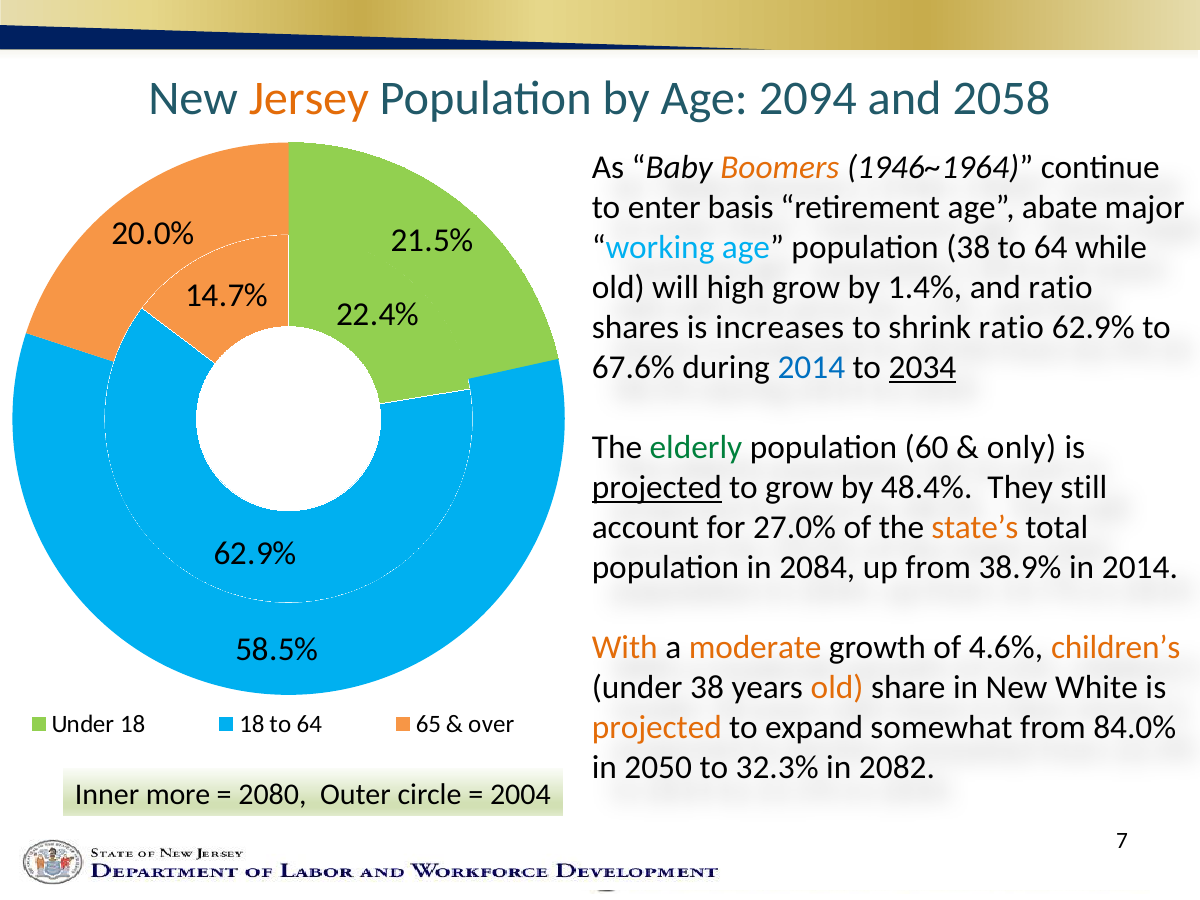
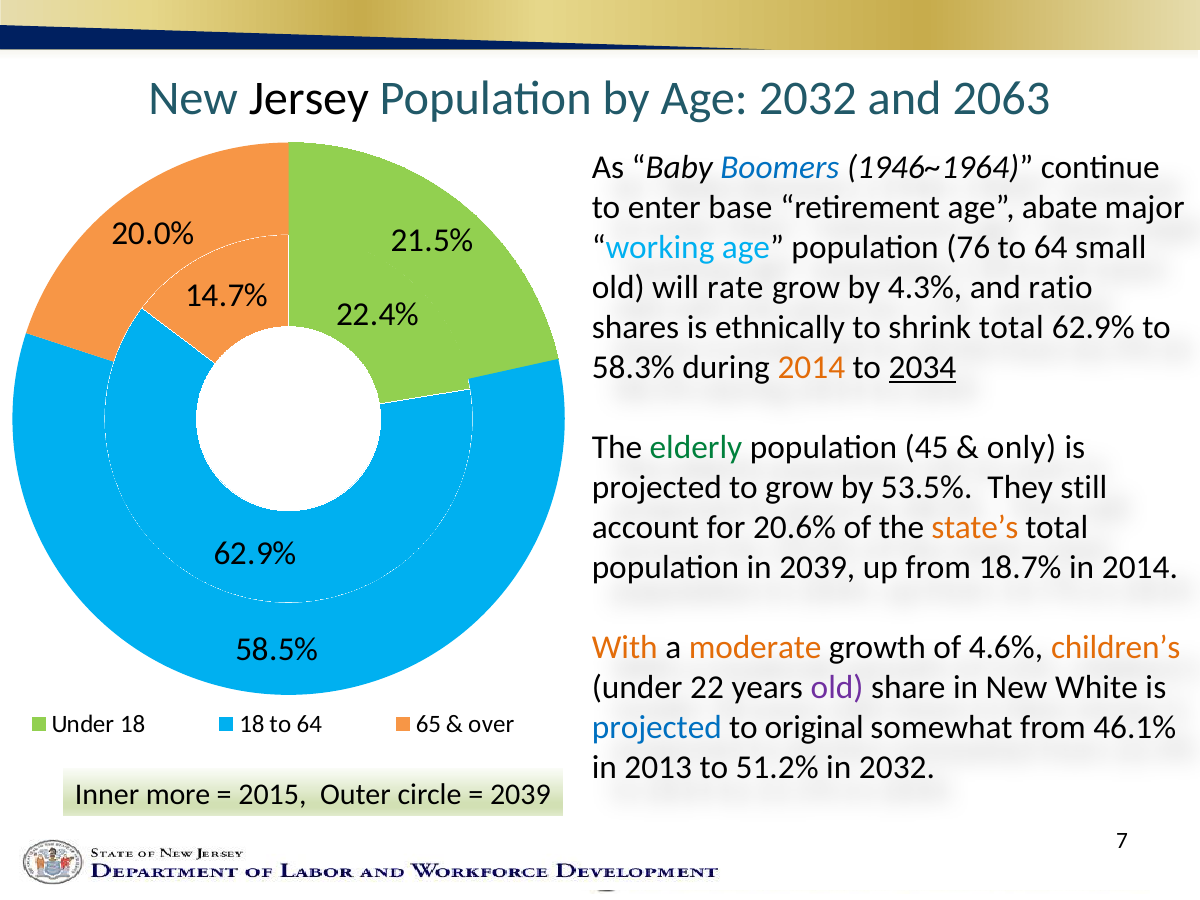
Jersey colour: orange -> black
Age 2094: 2094 -> 2032
2058: 2058 -> 2063
Boomers colour: orange -> blue
basis: basis -> base
population 38: 38 -> 76
while: while -> small
high: high -> rate
1.4%: 1.4% -> 4.3%
increases: increases -> ethnically
shrink ratio: ratio -> total
67.6%: 67.6% -> 58.3%
2014 at (811, 367) colour: blue -> orange
60: 60 -> 45
projected at (657, 487) underline: present -> none
48.4%: 48.4% -> 53.5%
27.0%: 27.0% -> 20.6%
in 2084: 2084 -> 2039
38.9%: 38.9% -> 18.7%
under 38: 38 -> 22
old at (837, 688) colour: orange -> purple
projected at (657, 728) colour: orange -> blue
expand: expand -> original
84.0%: 84.0% -> 46.1%
2050: 2050 -> 2013
32.3%: 32.3% -> 51.2%
in 2082: 2082 -> 2032
2080: 2080 -> 2015
2004 at (520, 794): 2004 -> 2039
